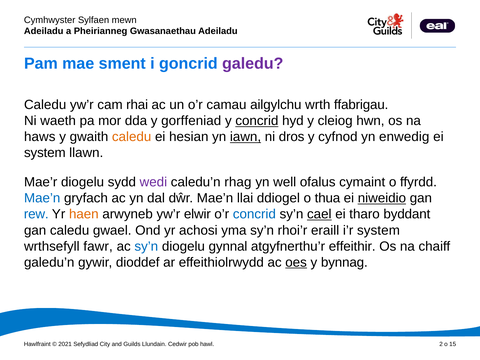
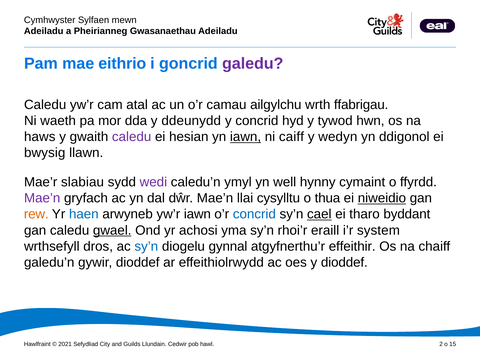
sment: sment -> eithrio
rhai: rhai -> atal
gorffeniad: gorffeniad -> ddeunydd
concrid at (257, 121) underline: present -> none
cleiog: cleiog -> tywod
caledu at (132, 137) colour: orange -> purple
dros: dros -> caiff
cyfnod: cyfnod -> wedyn
enwedig: enwedig -> ddigonol
system at (45, 153): system -> bwysig
Mae’r diogelu: diogelu -> slabiau
rhag: rhag -> ymyl
ofalus: ofalus -> hynny
Mae’n at (42, 198) colour: blue -> purple
ddiogel: ddiogel -> cysylltu
rew colour: blue -> orange
haen colour: orange -> blue
yw’r elwir: elwir -> iawn
gwael underline: none -> present
fawr: fawr -> dros
oes underline: present -> none
y bynnag: bynnag -> dioddef
